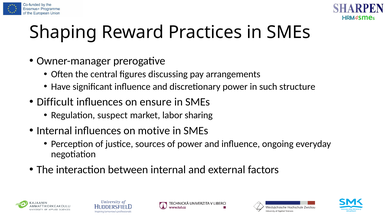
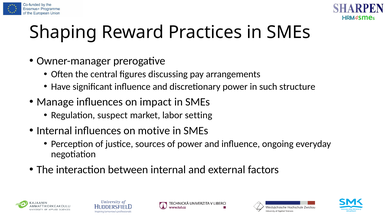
Difficult: Difficult -> Manage
ensure: ensure -> impact
sharing: sharing -> setting
